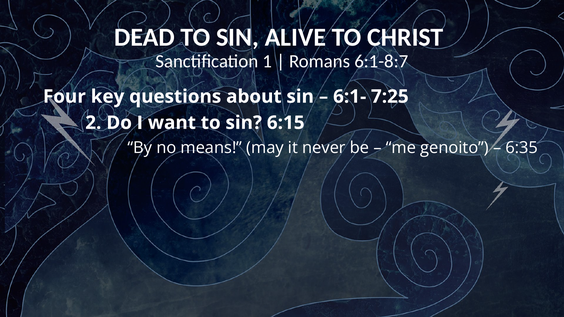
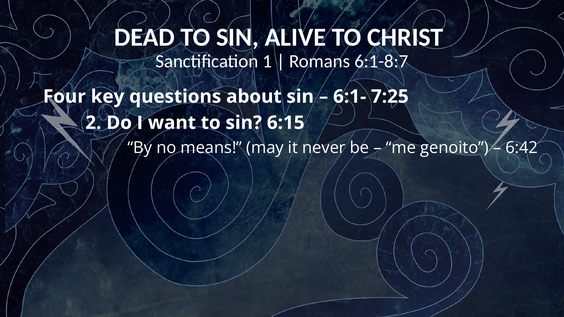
6:35: 6:35 -> 6:42
